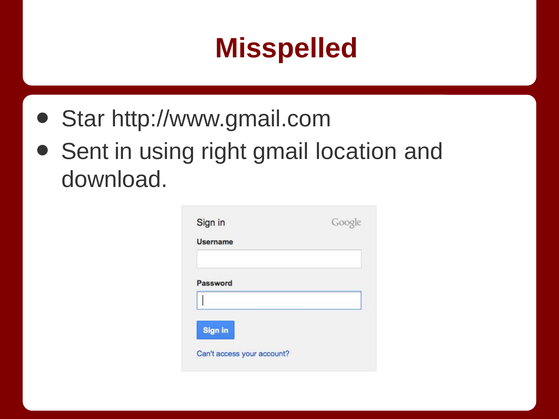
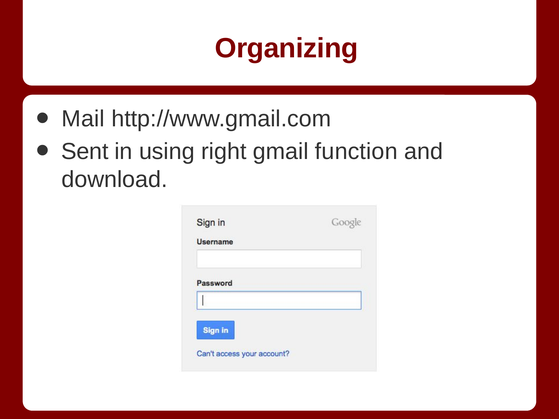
Misspelled: Misspelled -> Organizing
Star: Star -> Mail
location: location -> function
